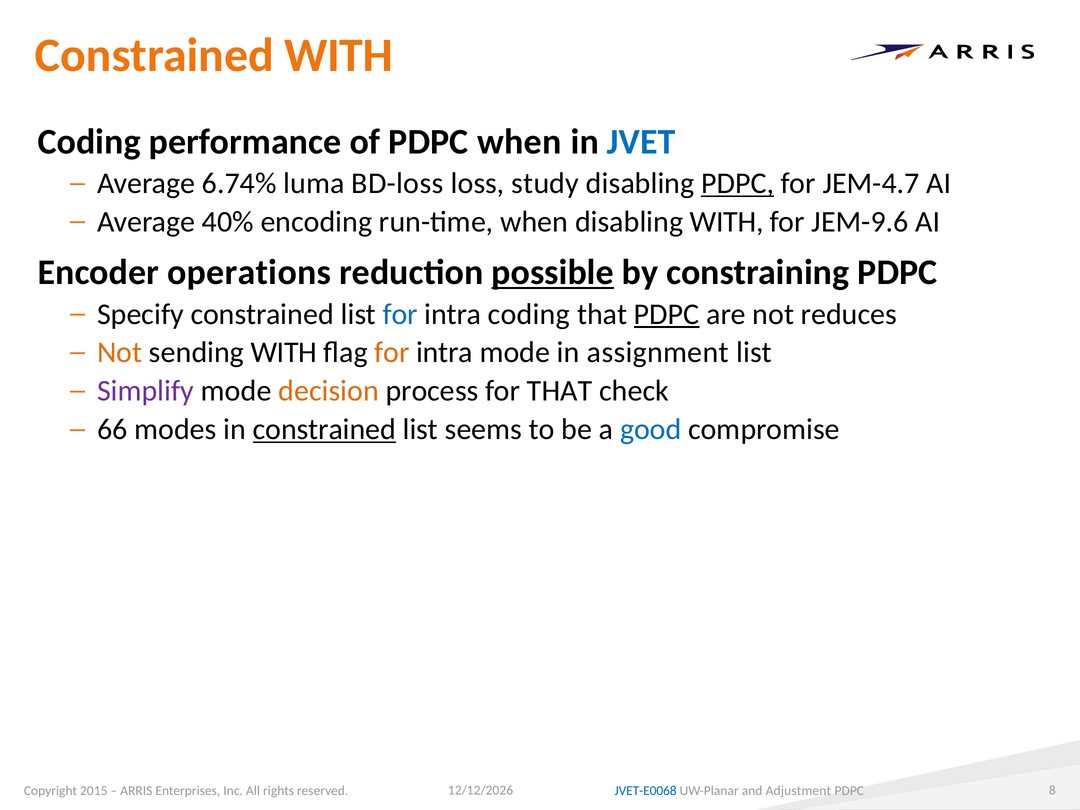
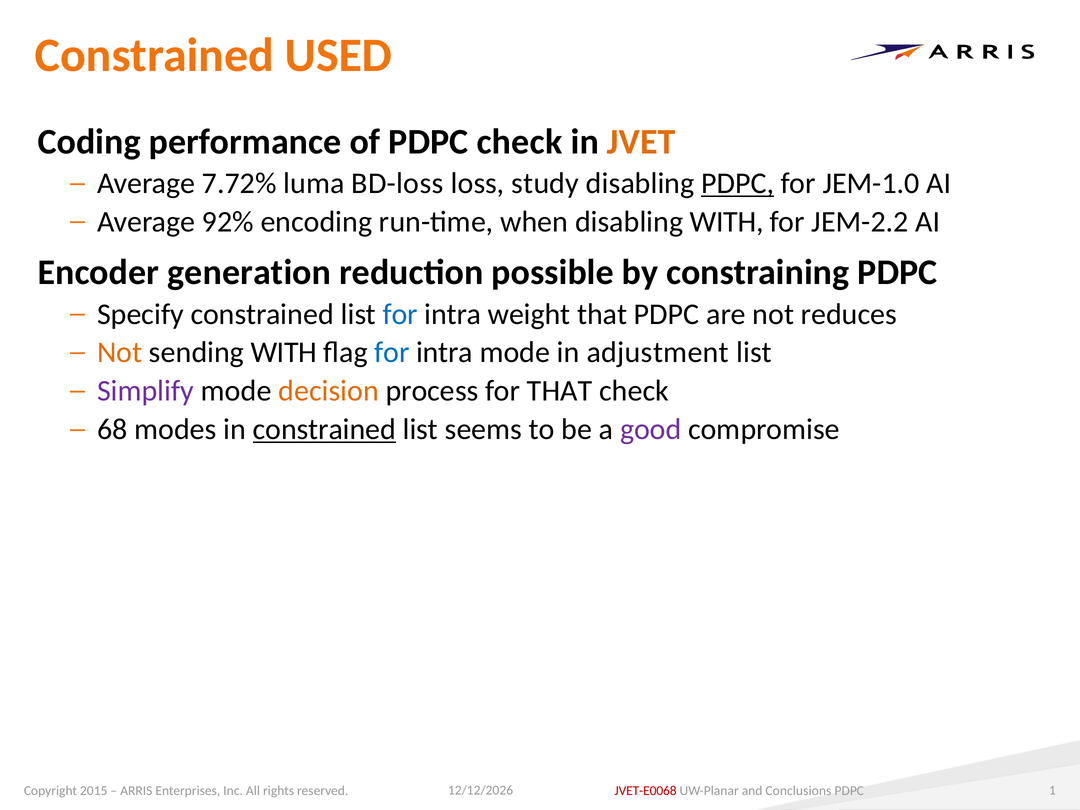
Constrained WITH: WITH -> USED
PDPC when: when -> check
JVET colour: blue -> orange
6.74%: 6.74% -> 7.72%
JEM-4.7: JEM-4.7 -> JEM-1.0
40%: 40% -> 92%
JEM-9.6: JEM-9.6 -> JEM-2.2
operations: operations -> generation
possible underline: present -> none
intra coding: coding -> weight
PDPC at (667, 314) underline: present -> none
for at (392, 353) colour: orange -> blue
assignment: assignment -> adjustment
66: 66 -> 68
good colour: blue -> purple
JVET-E0068 colour: blue -> red
Adjustment: Adjustment -> Conclusions
8: 8 -> 1
